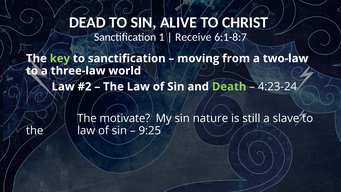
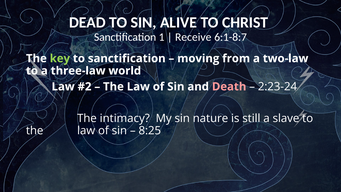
Death colour: light green -> pink
4:23-24: 4:23-24 -> 2:23-24
motivate: motivate -> intimacy
9:25: 9:25 -> 8:25
